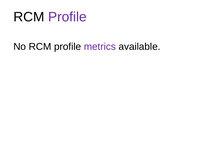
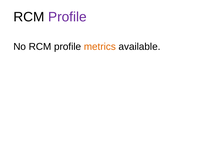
metrics colour: purple -> orange
